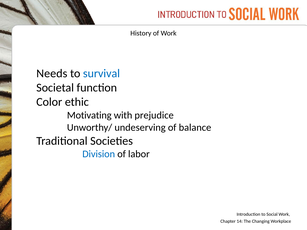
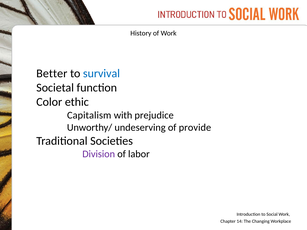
Needs: Needs -> Better
Motivating: Motivating -> Capitalism
balance: balance -> provide
Division colour: blue -> purple
